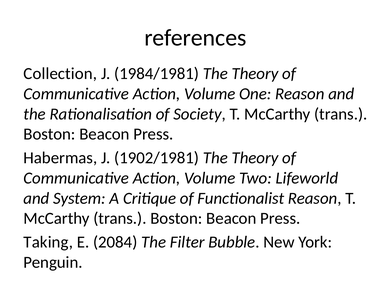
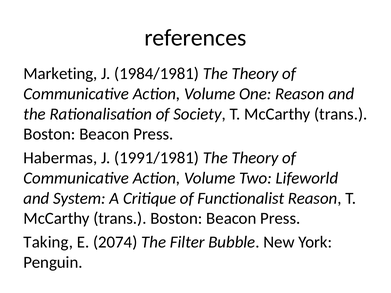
Collection: Collection -> Marketing
1902/1981: 1902/1981 -> 1991/1981
2084: 2084 -> 2074
